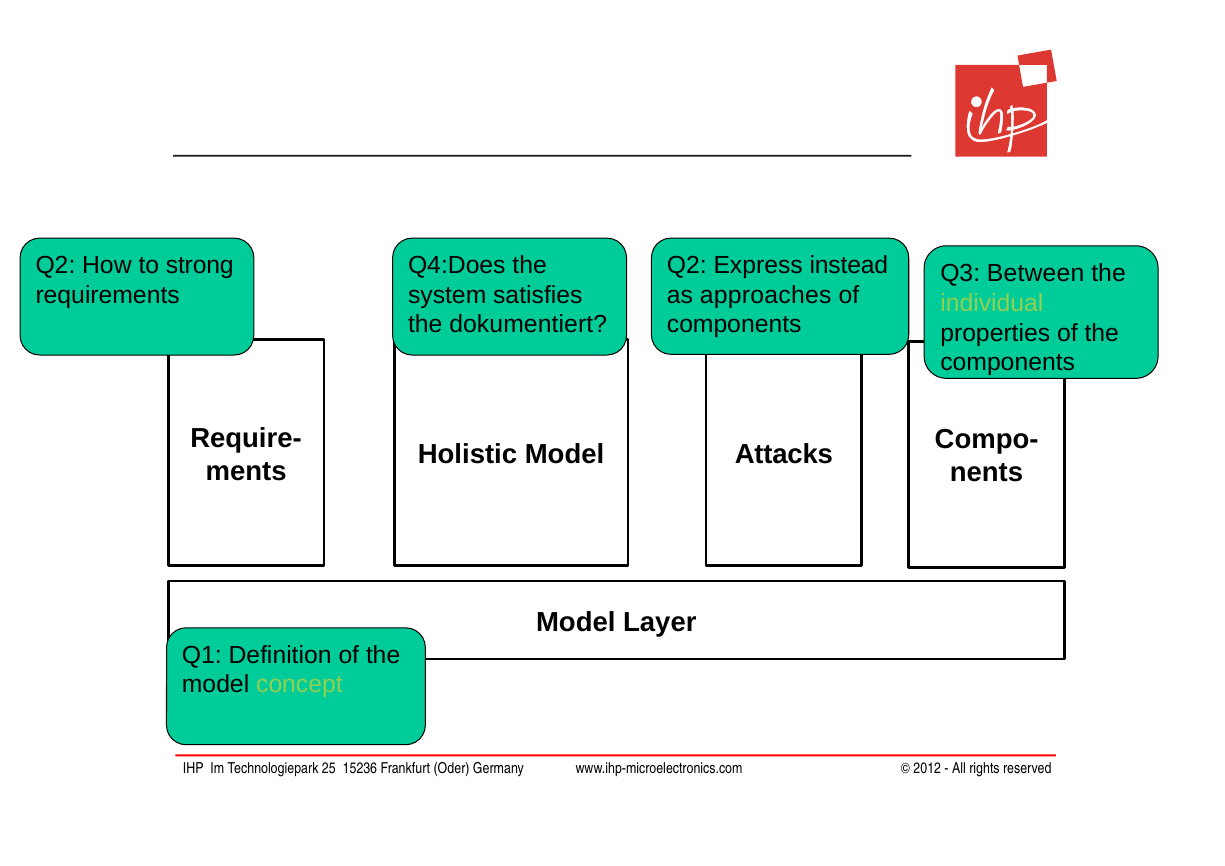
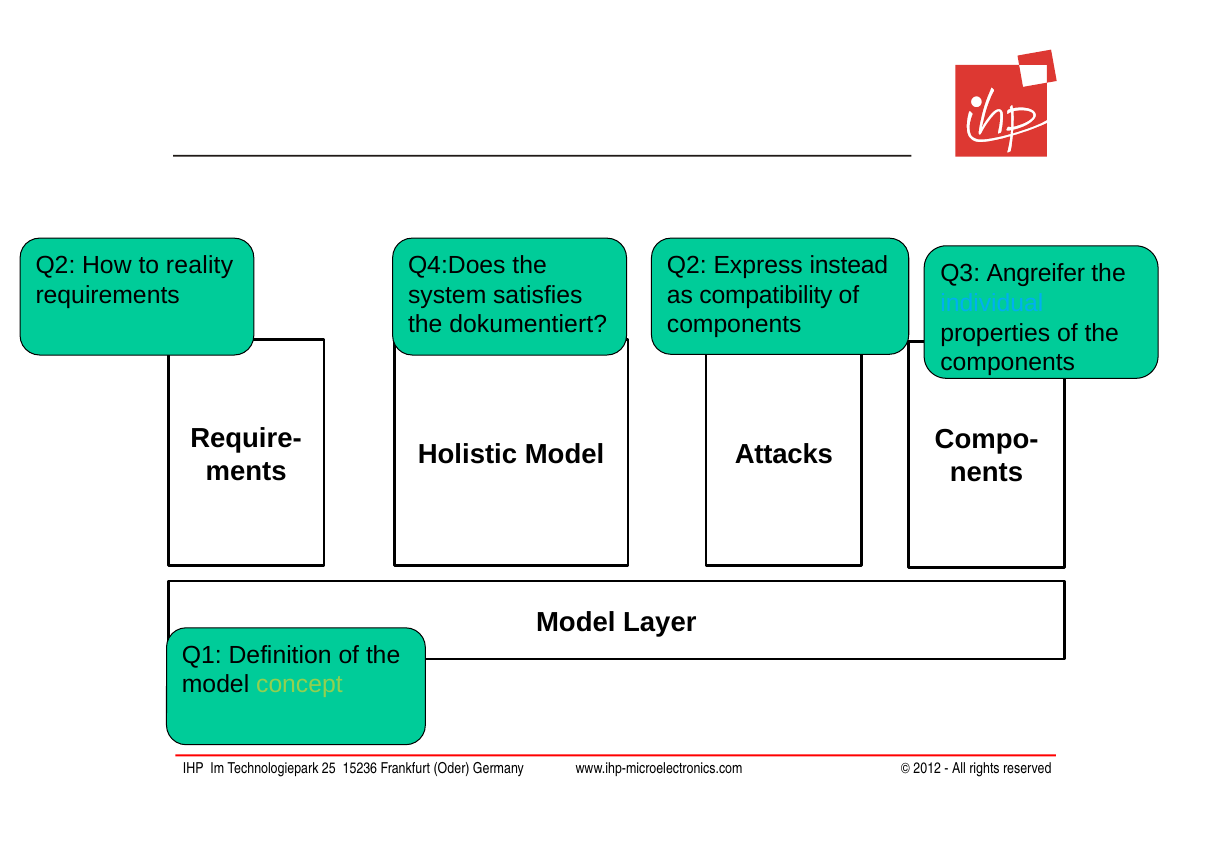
strong: strong -> reality
Between: Between -> Angreifer
approaches: approaches -> compatibility
individual colour: light green -> light blue
